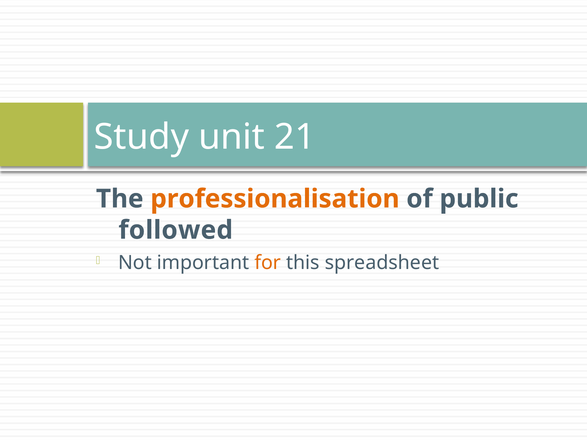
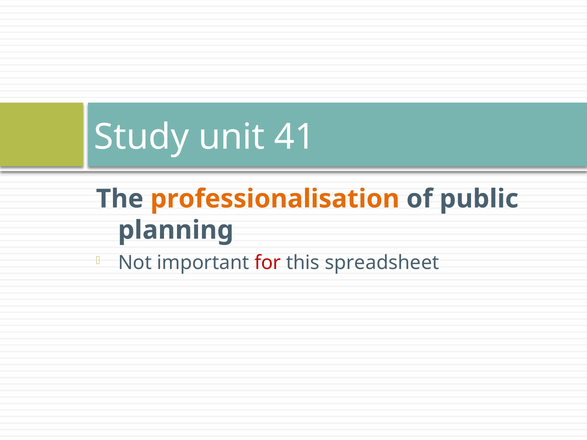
21: 21 -> 41
followed: followed -> planning
for colour: orange -> red
